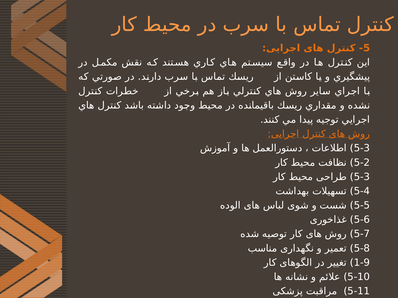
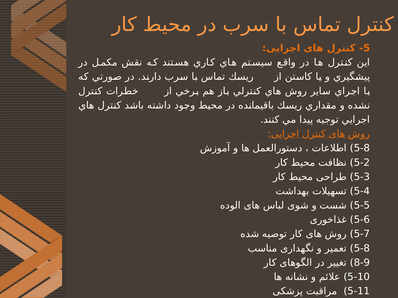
5-3 at (362, 148): 5-3 -> 5-8
1-9: 1-9 -> 8-9
